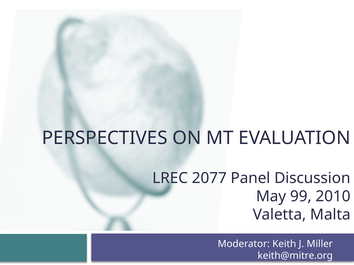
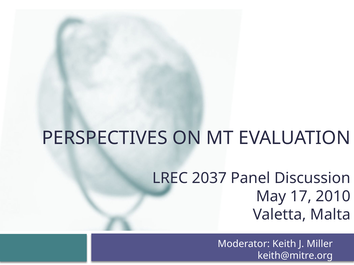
2077: 2077 -> 2037
99: 99 -> 17
